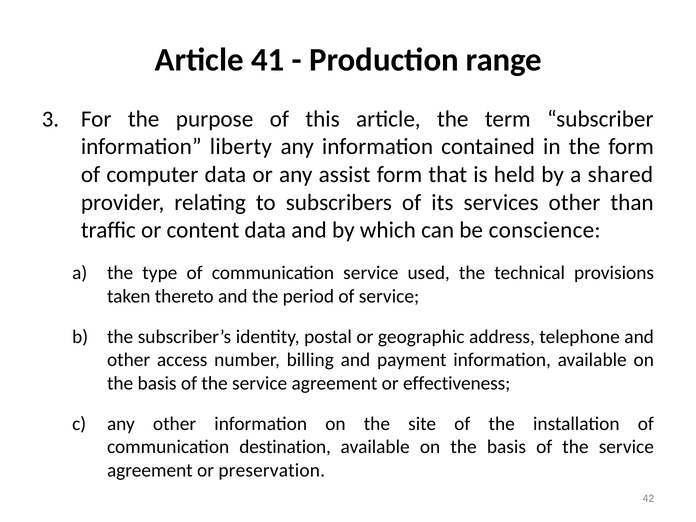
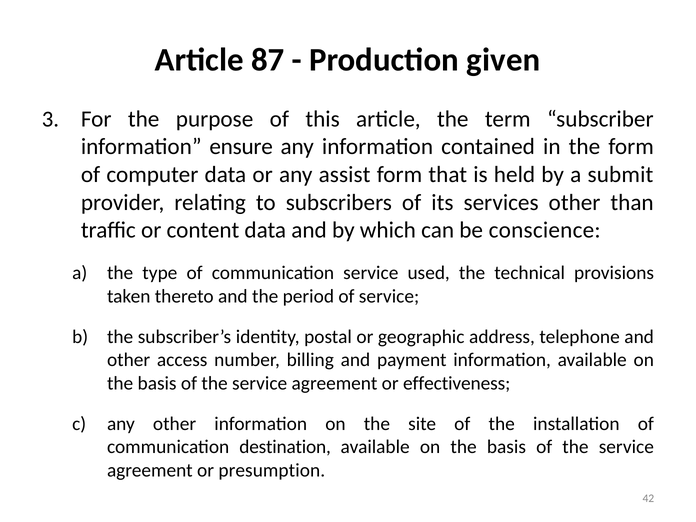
41: 41 -> 87
range: range -> given
liberty: liberty -> ensure
shared: shared -> submit
preservation: preservation -> presumption
